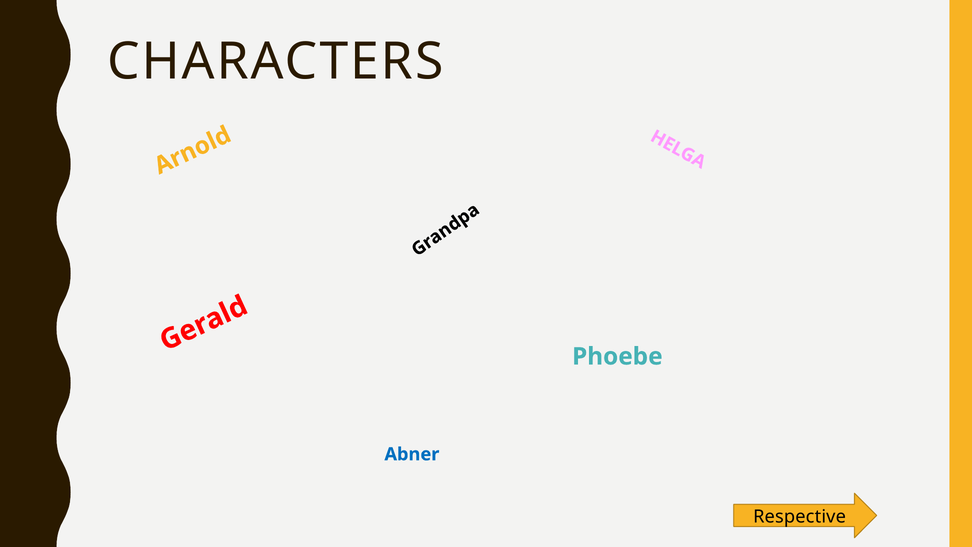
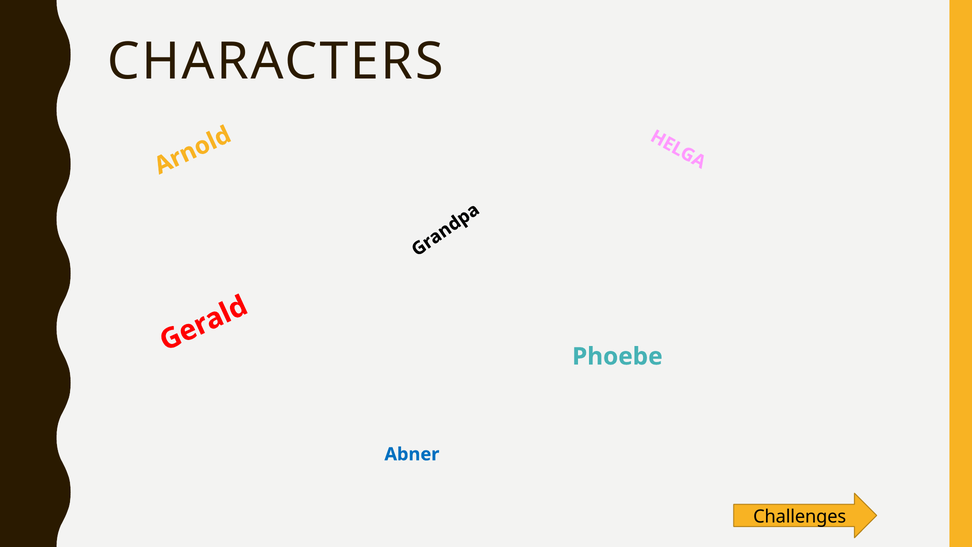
Respective: Respective -> Challenges
